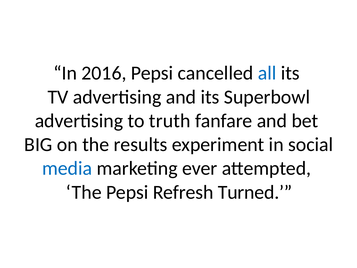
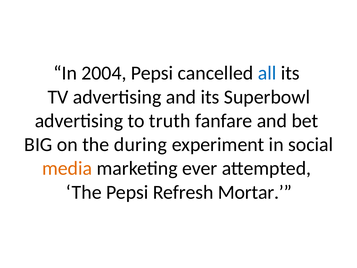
2016: 2016 -> 2004
results: results -> during
media colour: blue -> orange
Turned: Turned -> Mortar
